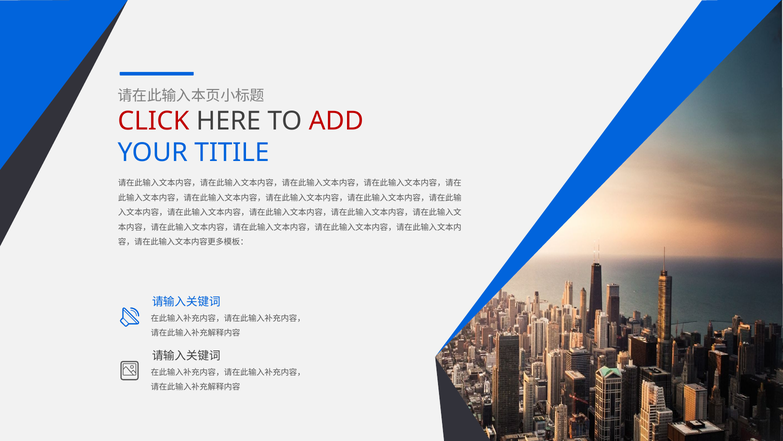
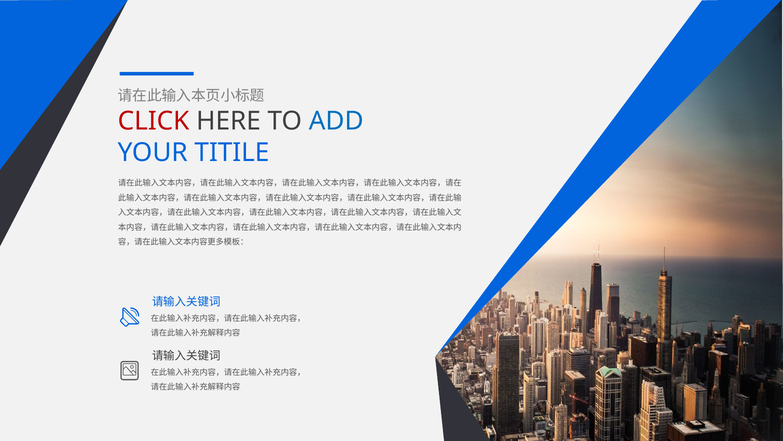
ADD colour: red -> blue
